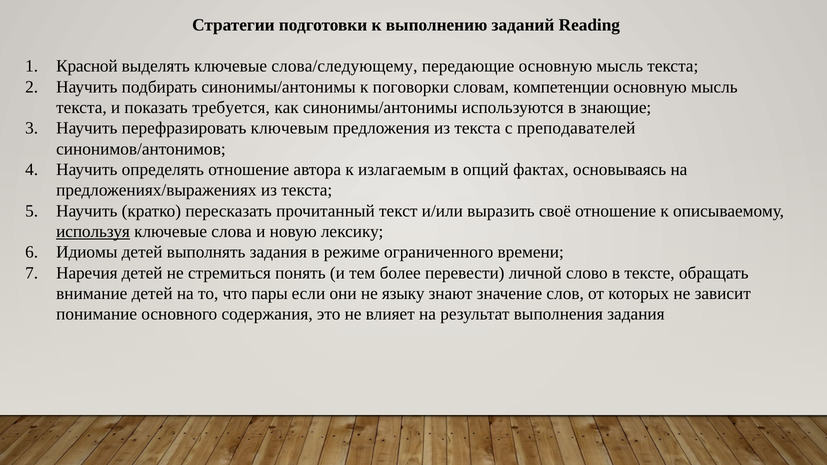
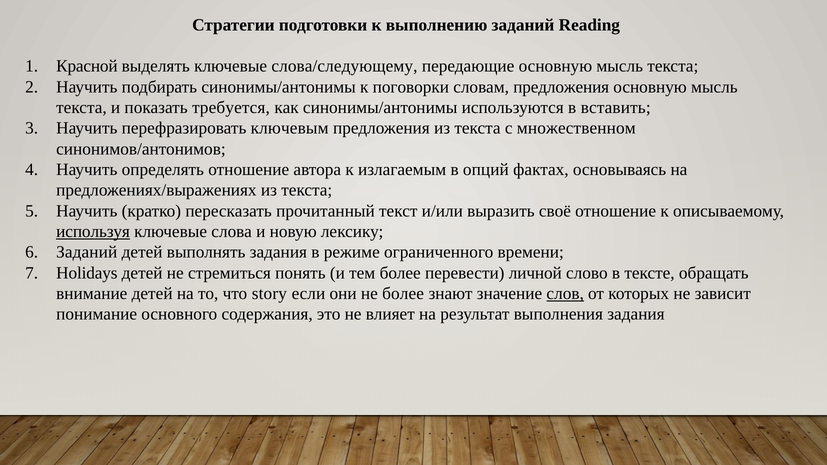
словам компетенции: компетенции -> предложения
знающие: знающие -> вставить
преподавателей: преподавателей -> множественном
Идиомы at (87, 252): Идиомы -> Заданий
Наречия: Наречия -> Holidays
пары: пары -> story
не языку: языку -> более
слов underline: none -> present
